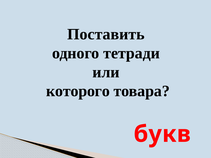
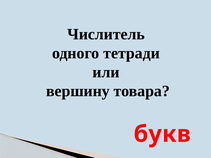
Поставить: Поставить -> Числитель
которого: которого -> вершину
